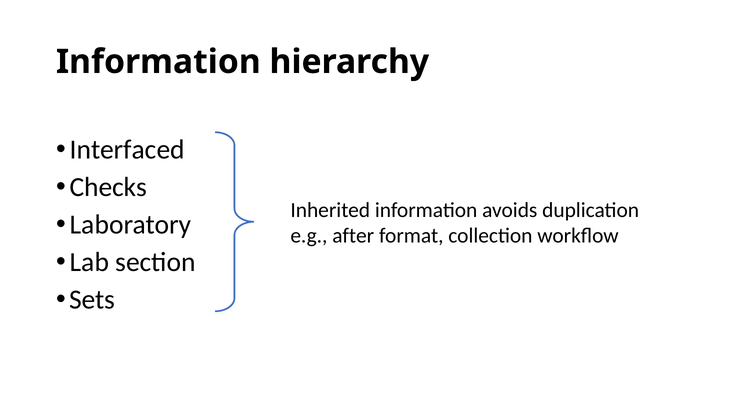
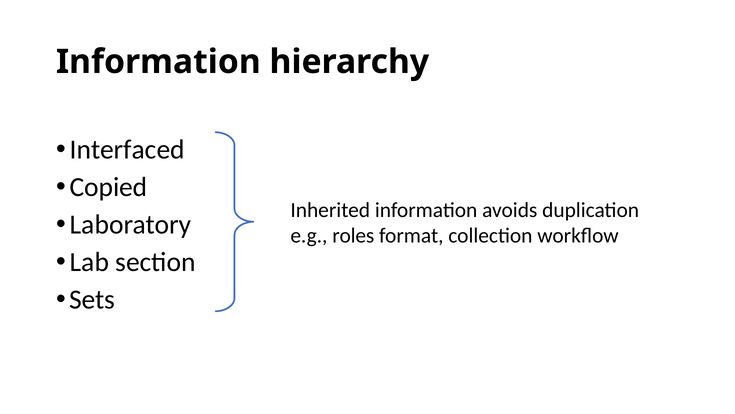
Checks: Checks -> Copied
after: after -> roles
